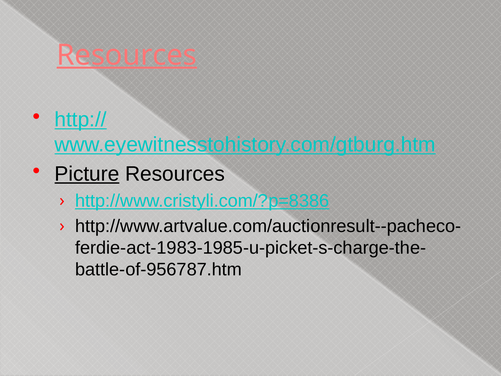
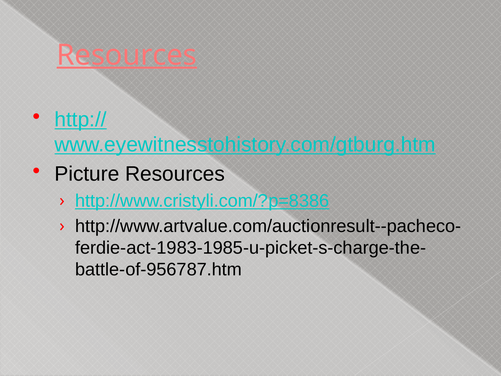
Picture underline: present -> none
